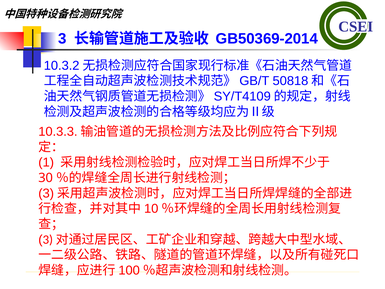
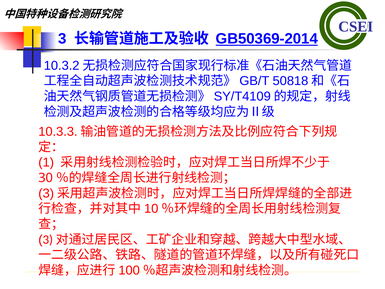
GB50369-2014 underline: none -> present
